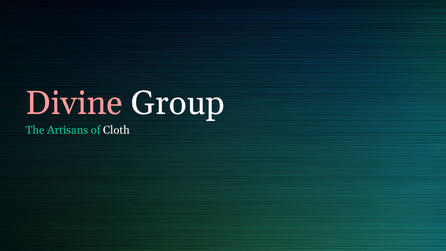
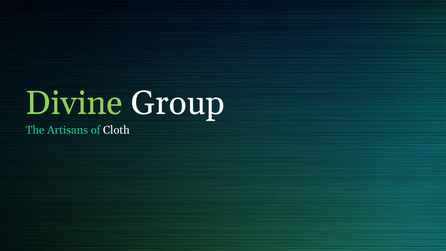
Divine colour: pink -> light green
